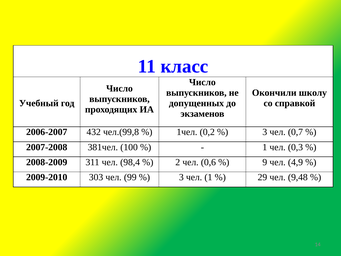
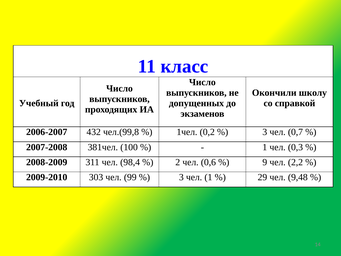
4,9: 4,9 -> 2,2
